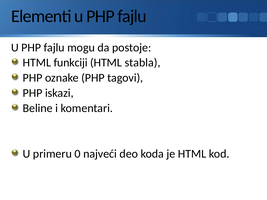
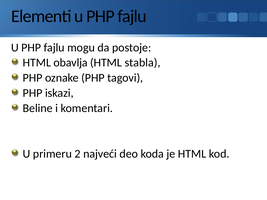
funkciji: funkciji -> obavlja
0: 0 -> 2
